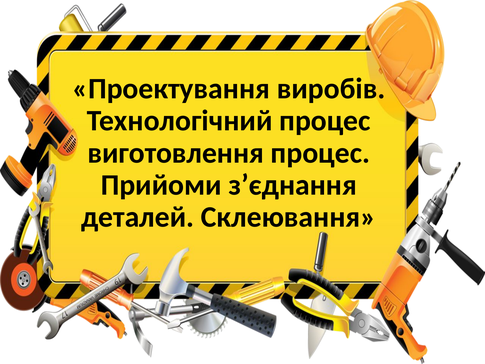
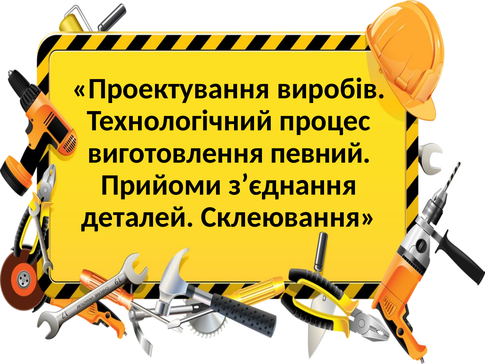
виготовлення процес: процес -> певний
